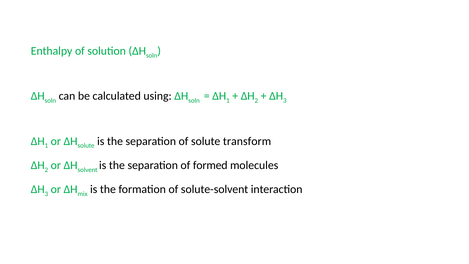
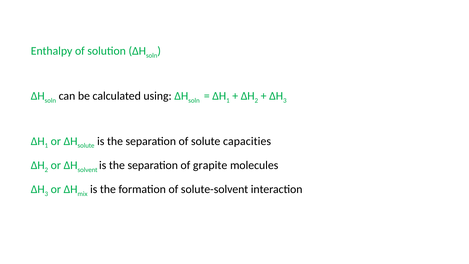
transform: transform -> capacities
formed: formed -> grapite
